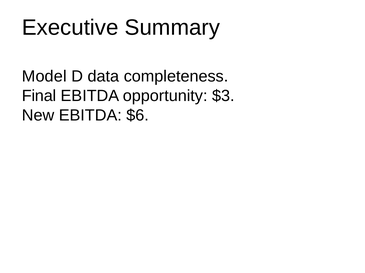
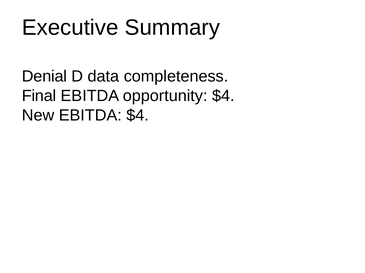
Model: Model -> Denial
opportunity $3: $3 -> $4
EBITDA $6: $6 -> $4
